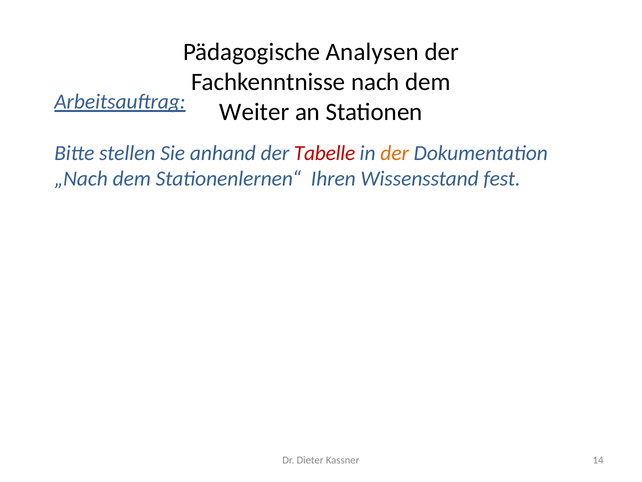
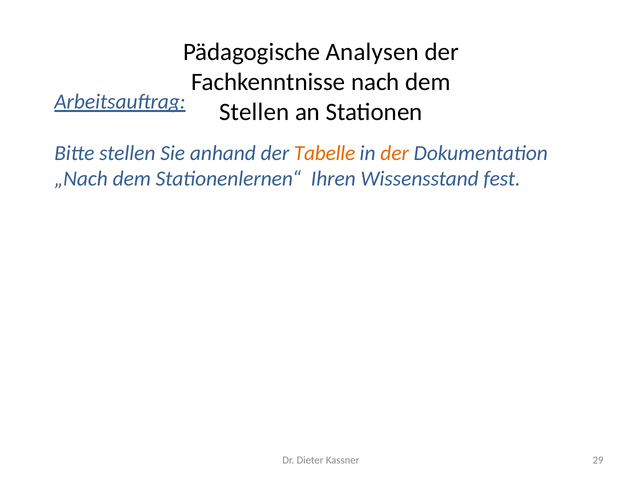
Weiter at (254, 112): Weiter -> Stellen
Tabelle colour: red -> orange
14: 14 -> 29
